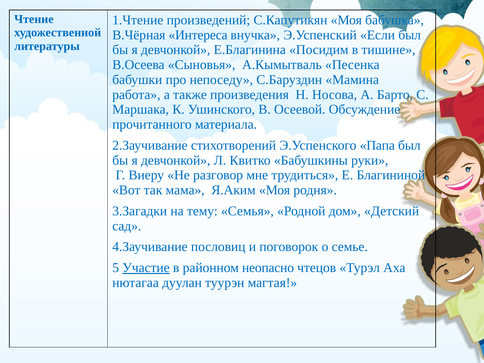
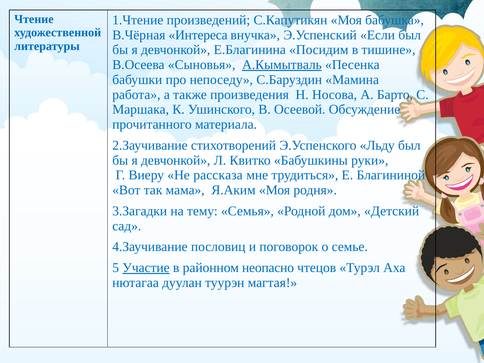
А.Кымытваль underline: none -> present
Папа: Папа -> Льду
разговор: разговор -> рассказа
